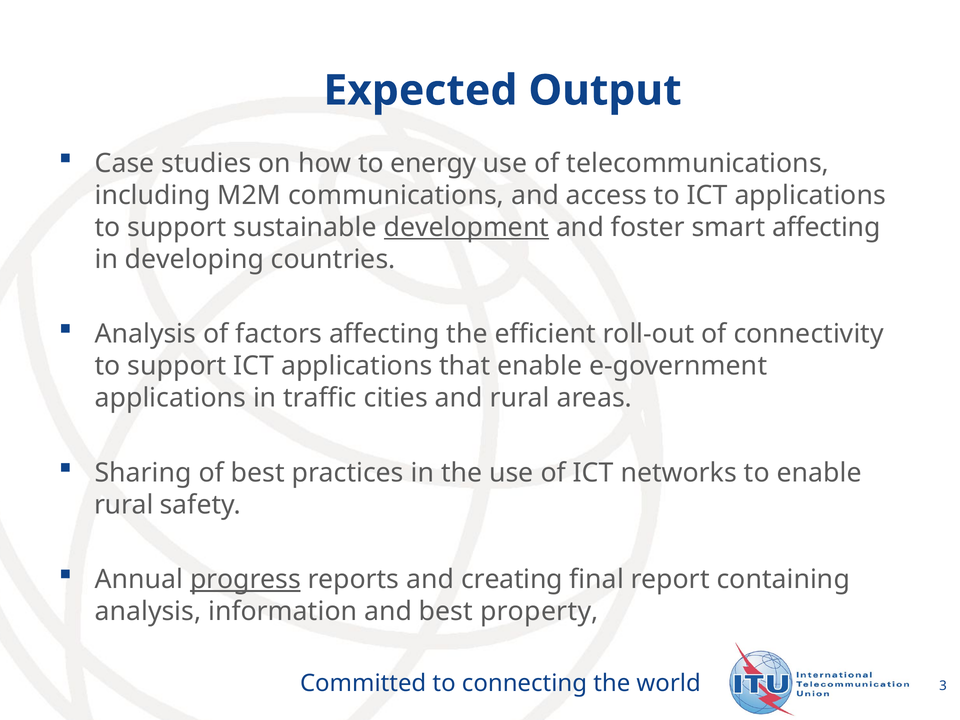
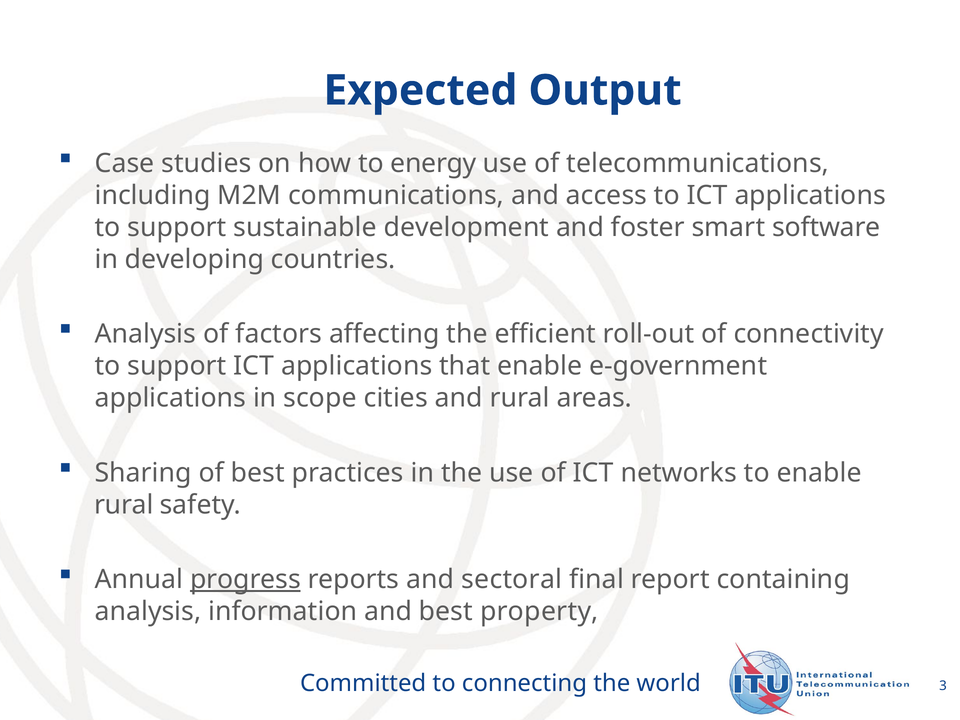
development underline: present -> none
smart affecting: affecting -> software
traffic: traffic -> scope
creating: creating -> sectoral
